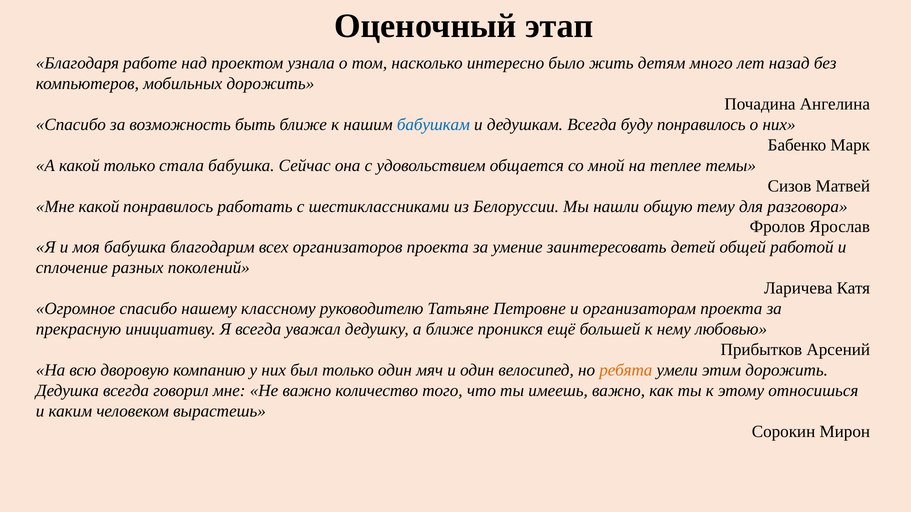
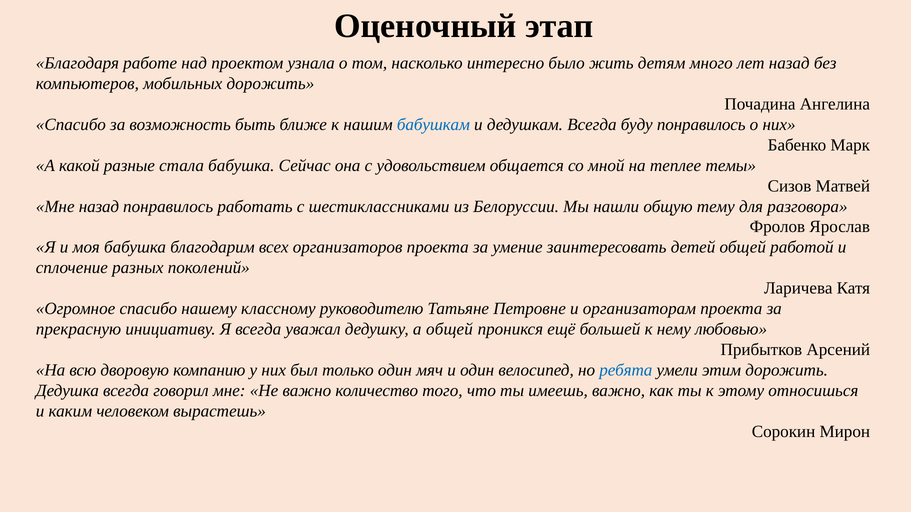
какой только: только -> разные
Мне какой: какой -> назад
а ближе: ближе -> общей
ребята colour: orange -> blue
